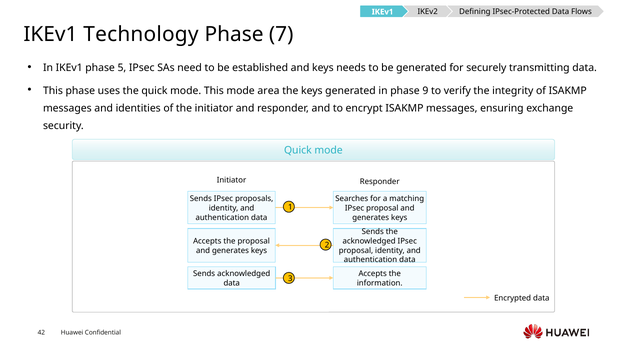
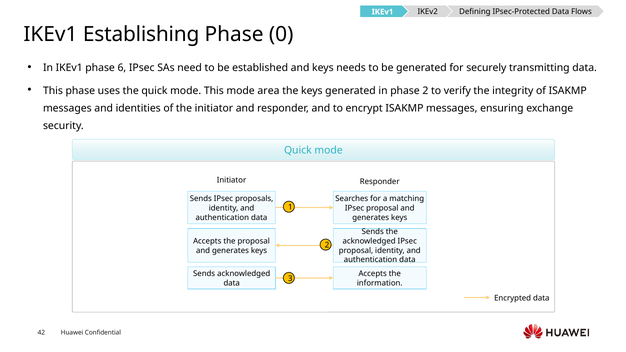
Technology: Technology -> Establishing
7: 7 -> 0
5: 5 -> 6
phase 9: 9 -> 2
